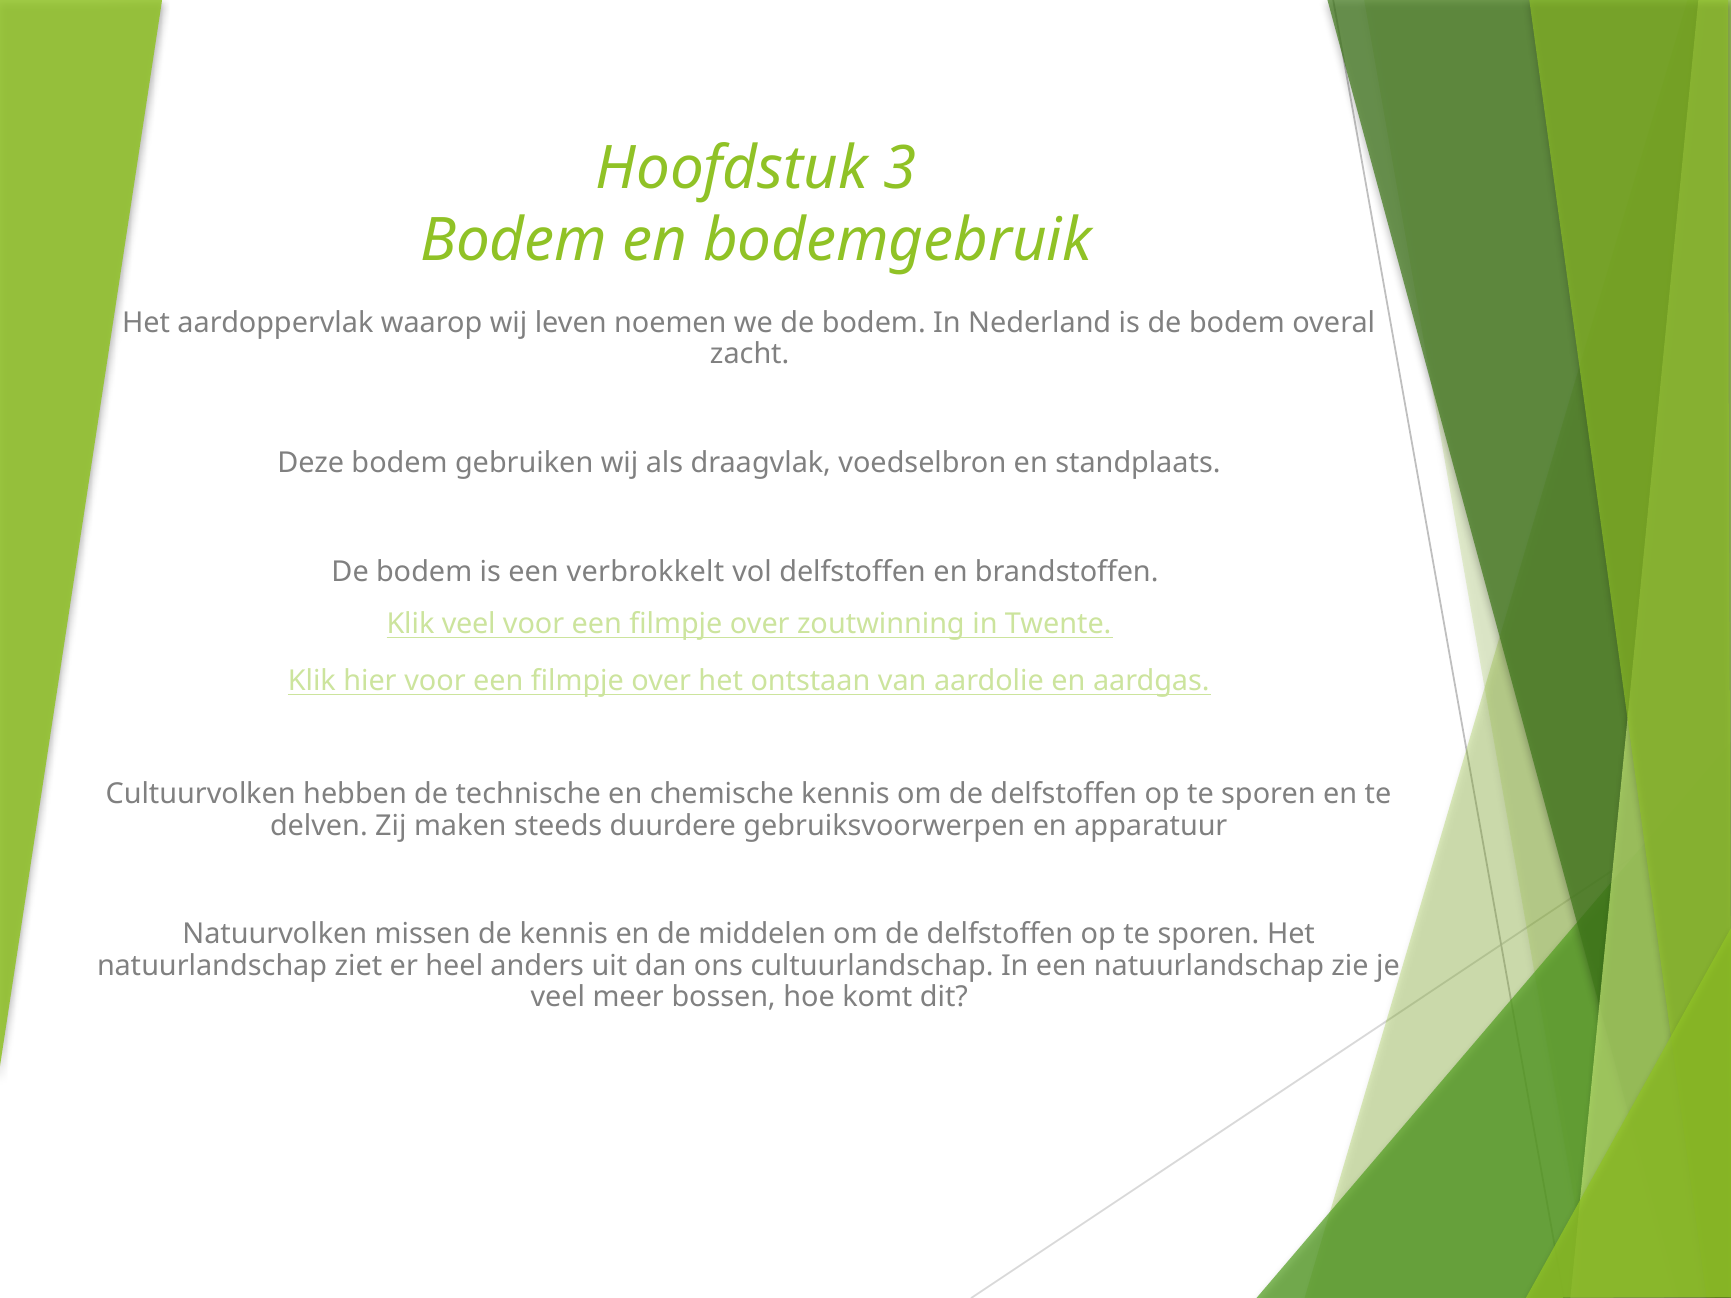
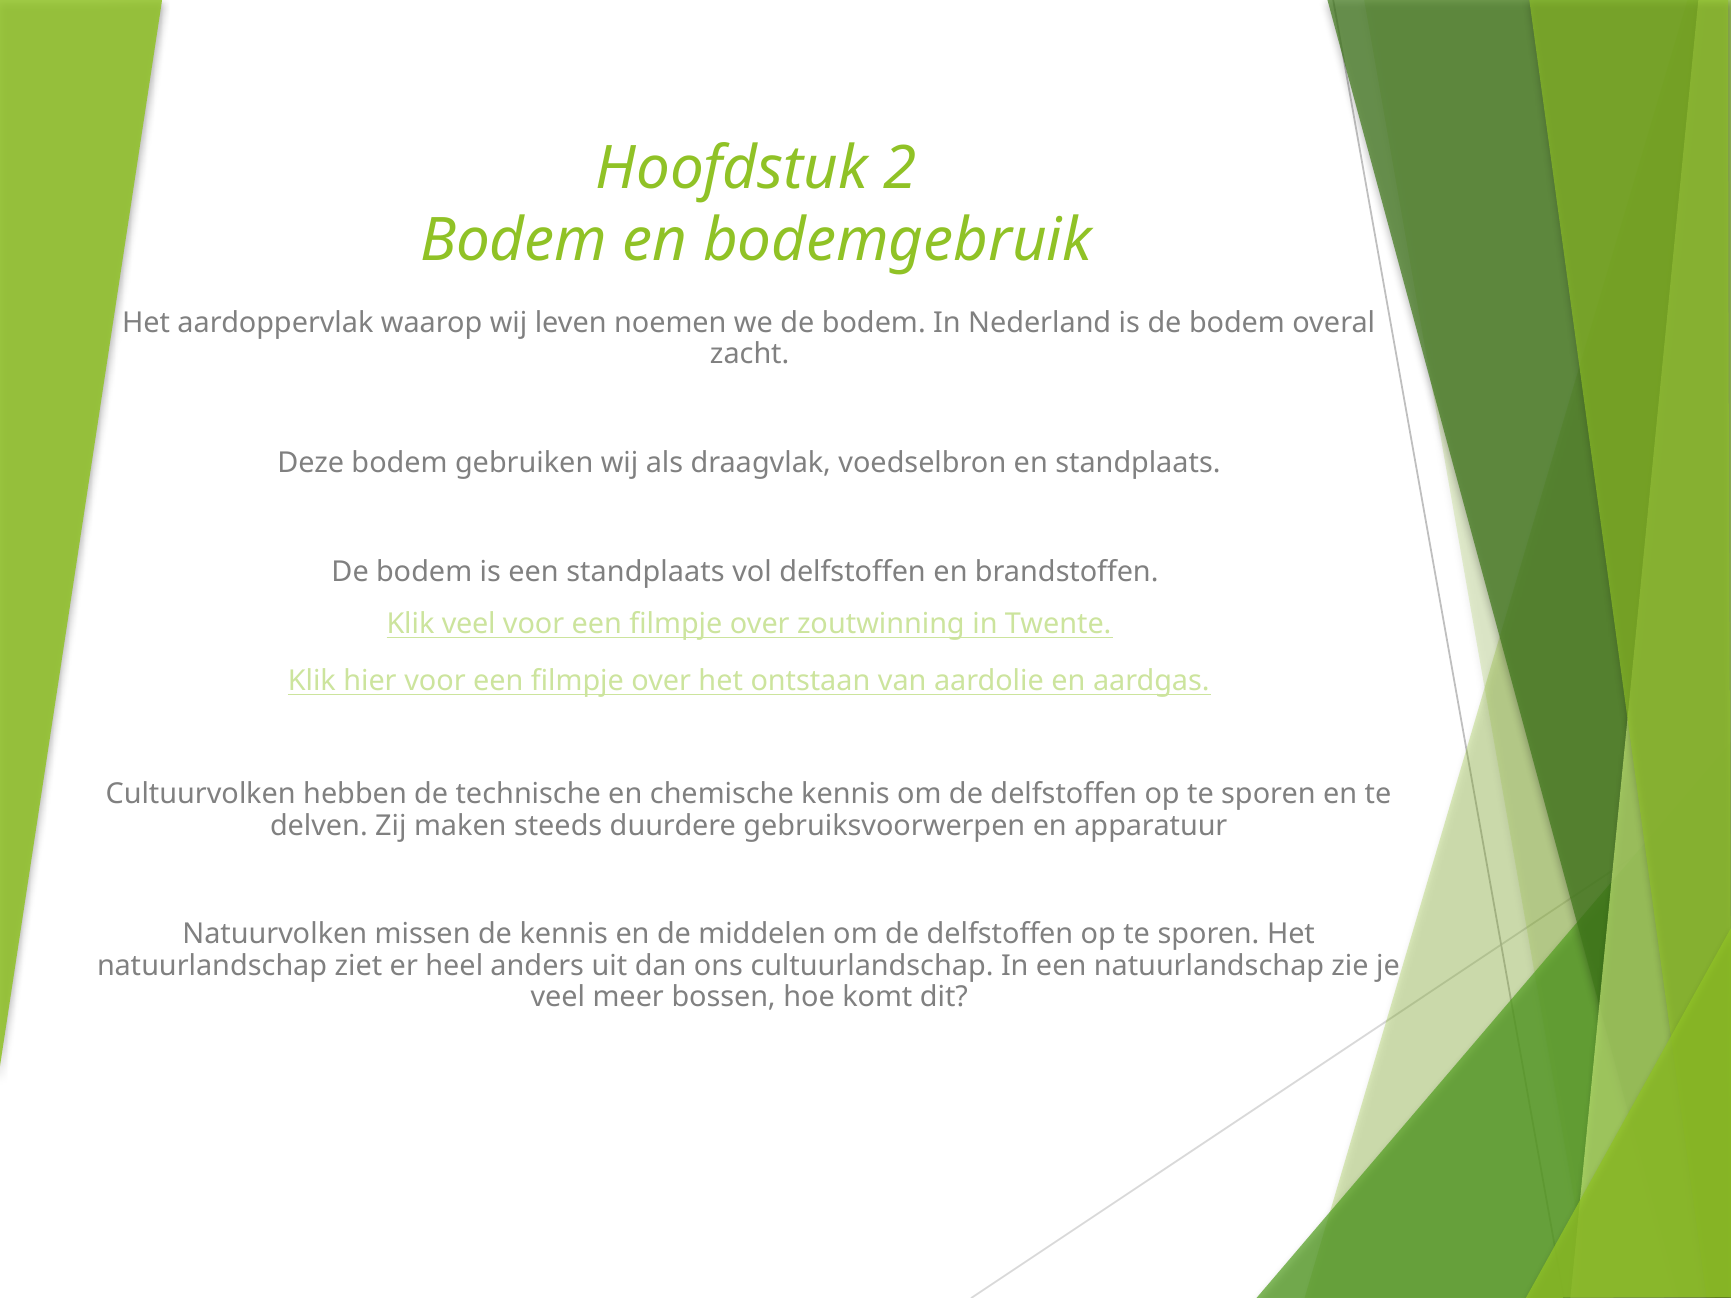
3: 3 -> 2
een verbrokkelt: verbrokkelt -> standplaats
